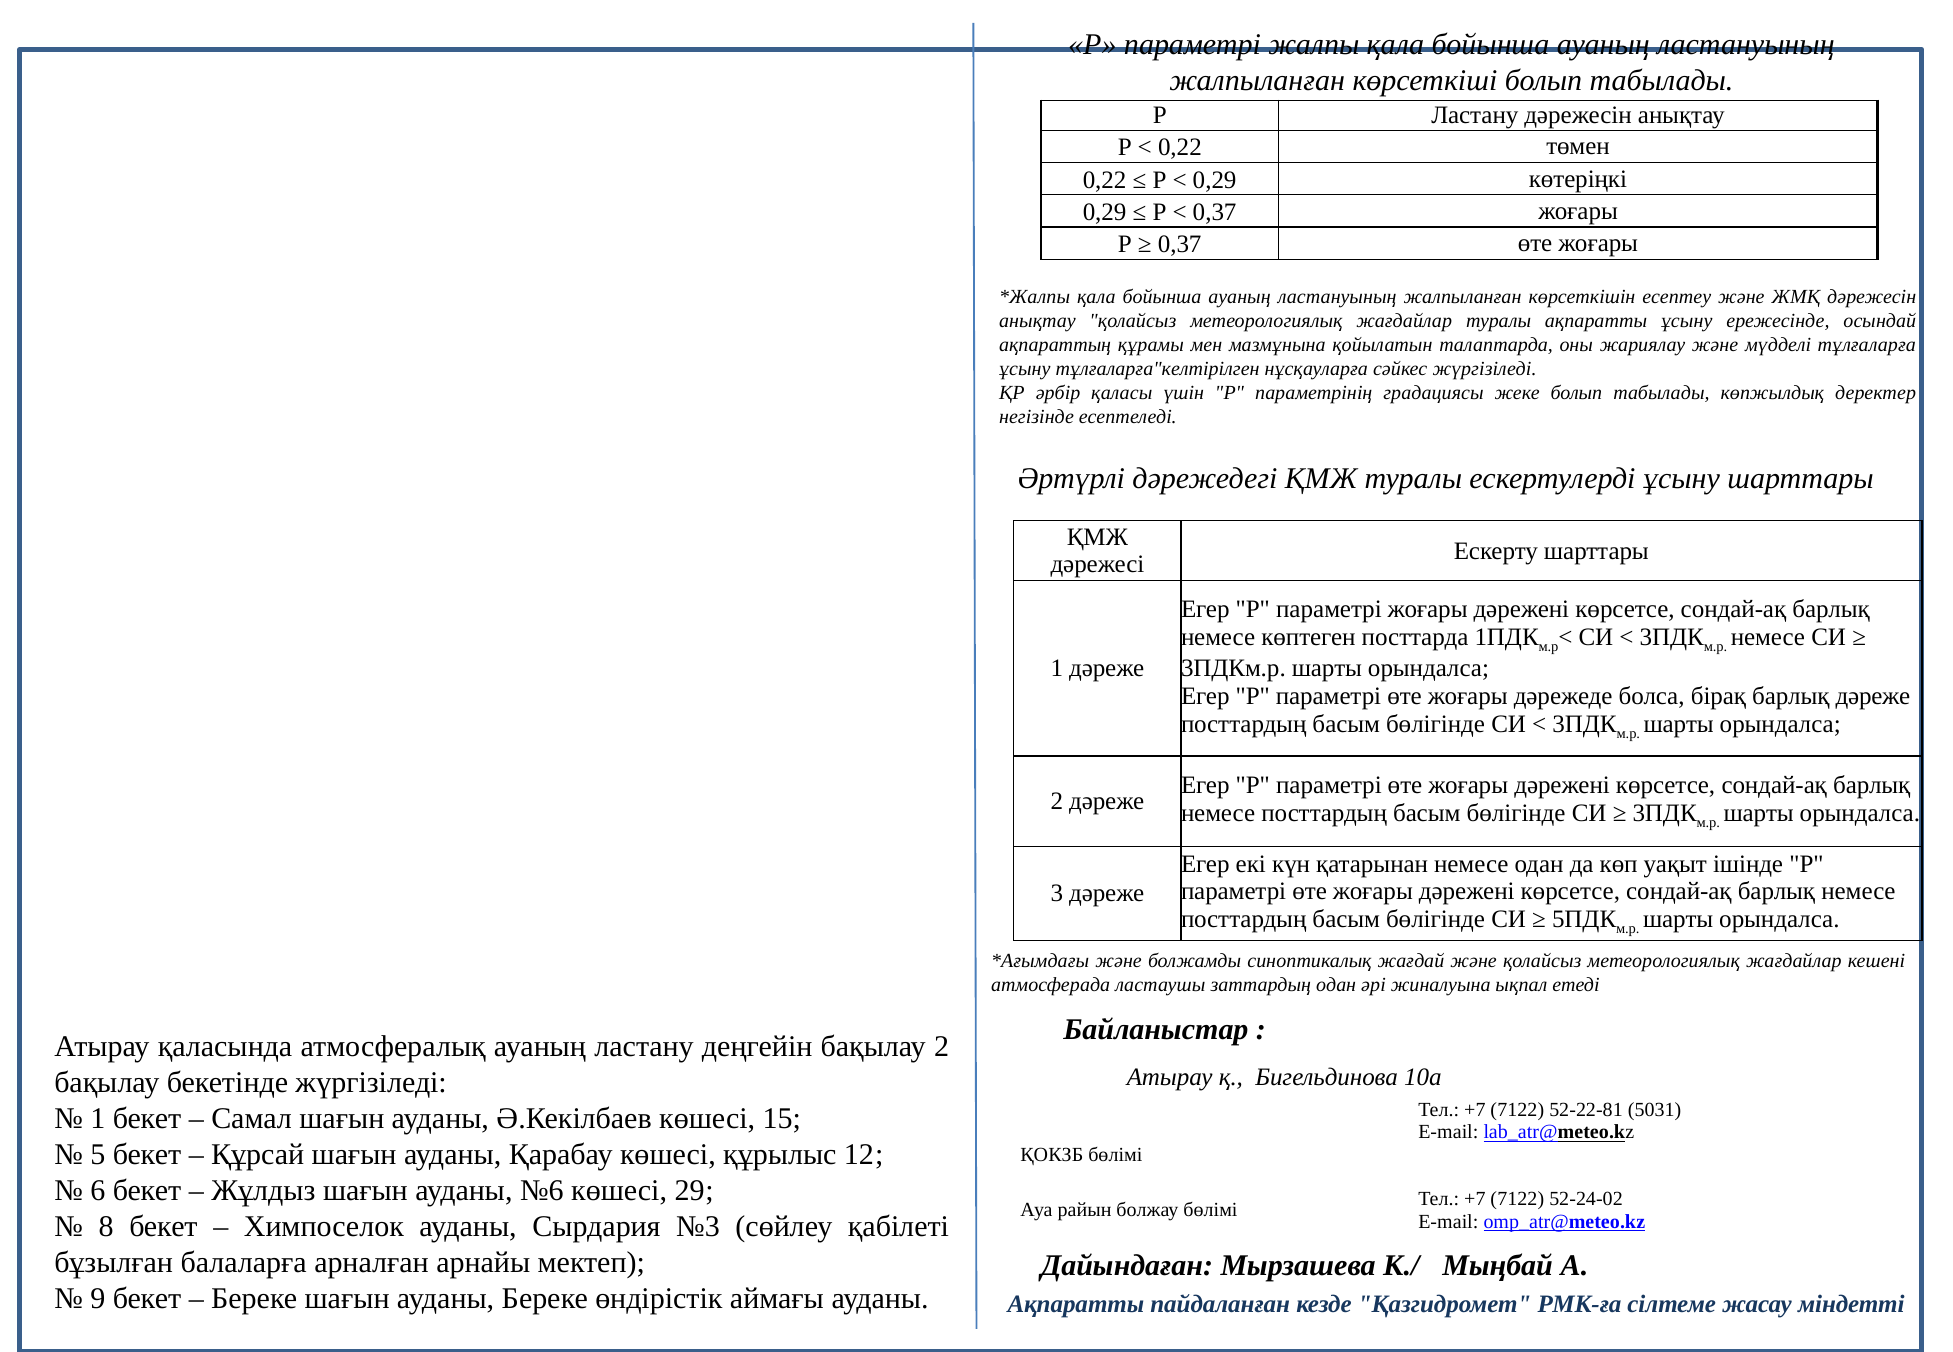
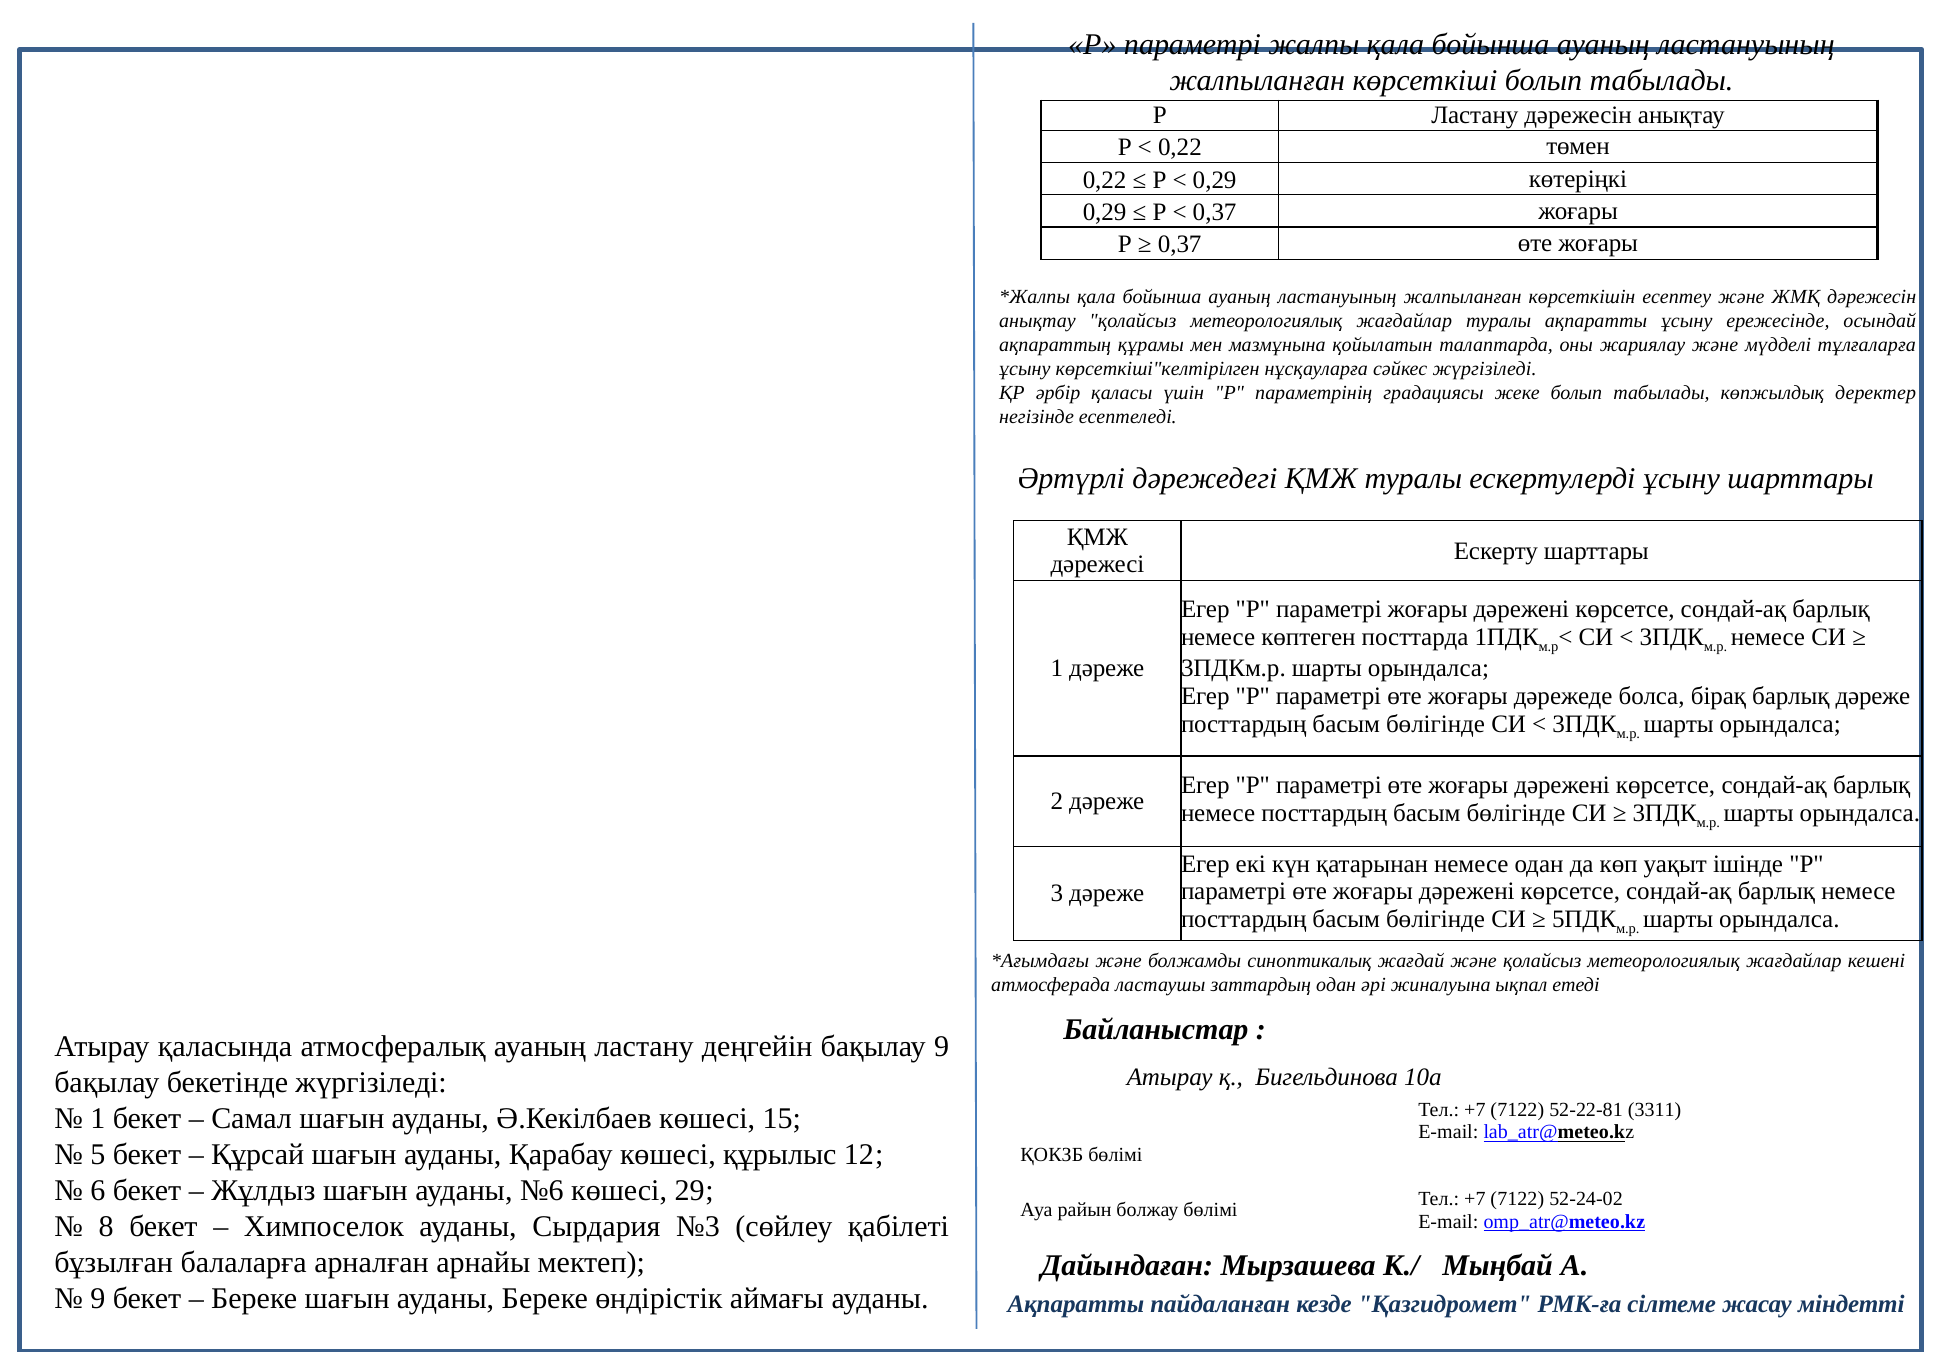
тұлғаларға"келтірілген: тұлғаларға"келтірілген -> көрсеткіші"келтірілген
бақылау 2: 2 -> 9
5031: 5031 -> 3311
